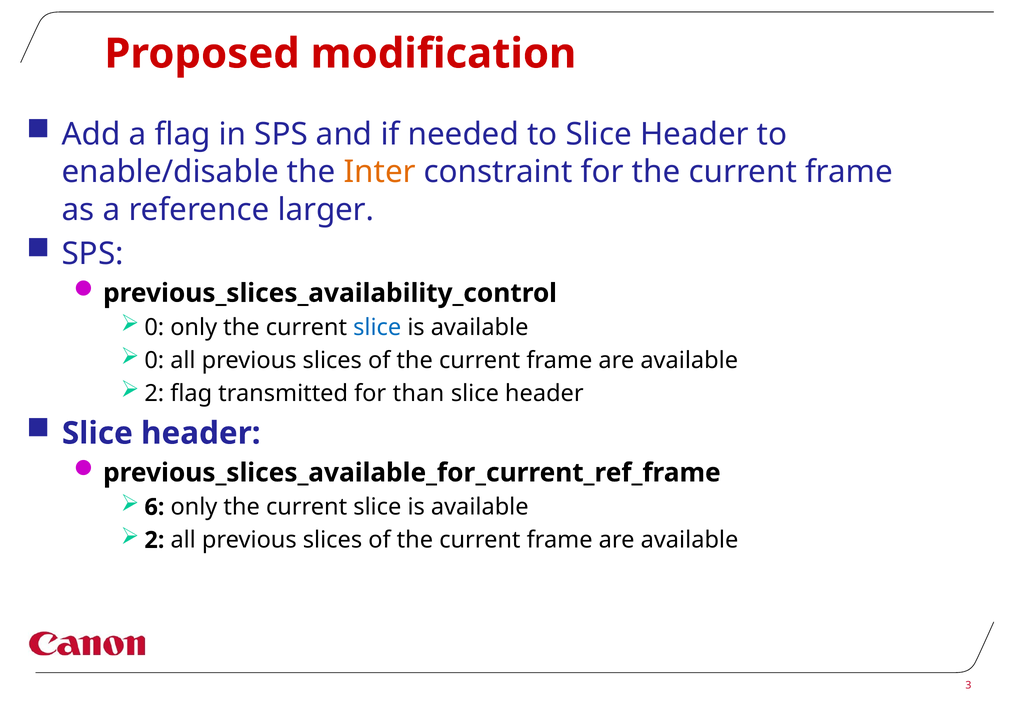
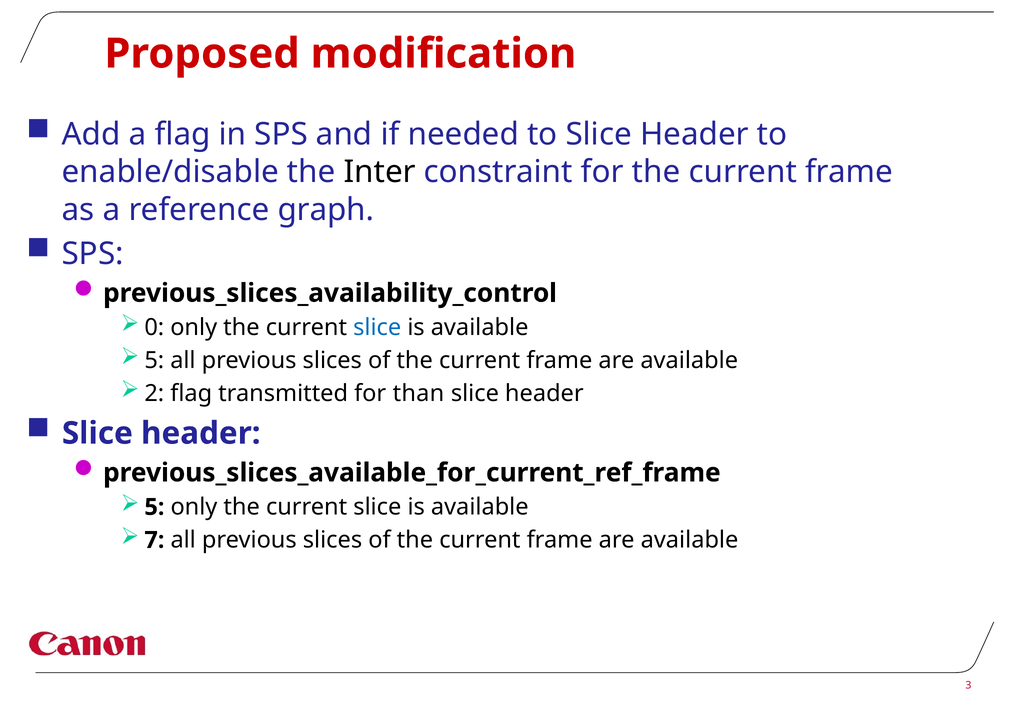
Inter colour: orange -> black
larger: larger -> graph
0 at (154, 361): 0 -> 5
6 at (154, 508): 6 -> 5
2 at (154, 541): 2 -> 7
